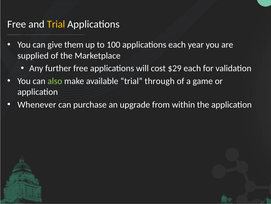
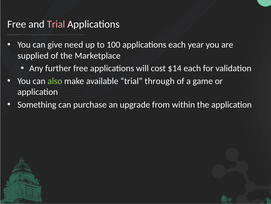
Trial at (56, 24) colour: yellow -> pink
them: them -> need
$29: $29 -> $14
Whenever: Whenever -> Something
